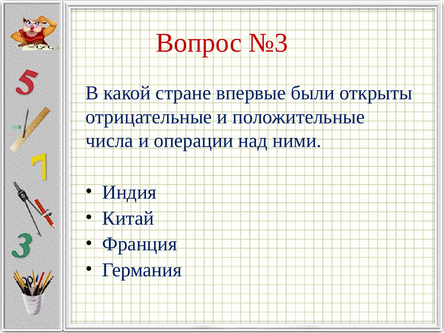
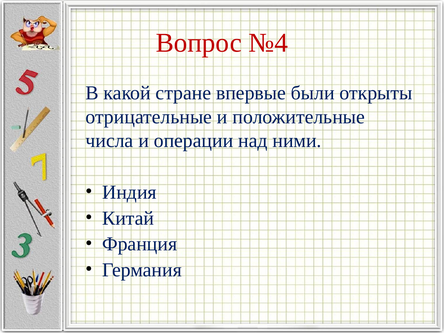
№3: №3 -> №4
